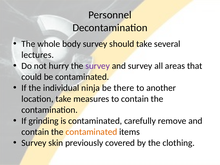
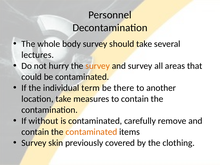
survey at (98, 66) colour: purple -> orange
ninja: ninja -> term
grinding: grinding -> without
